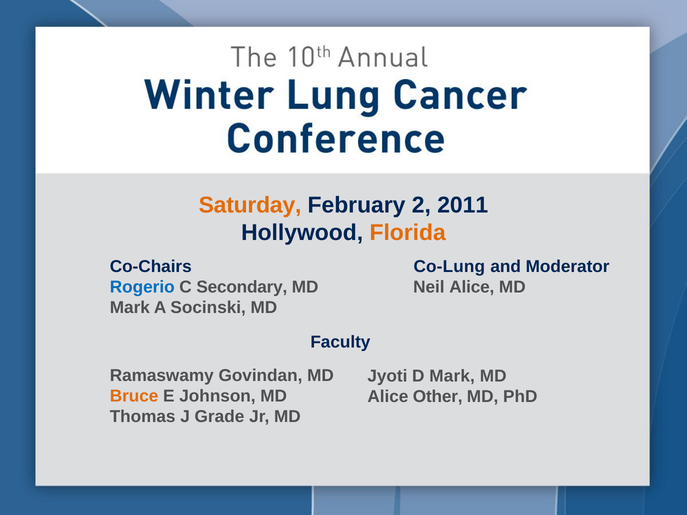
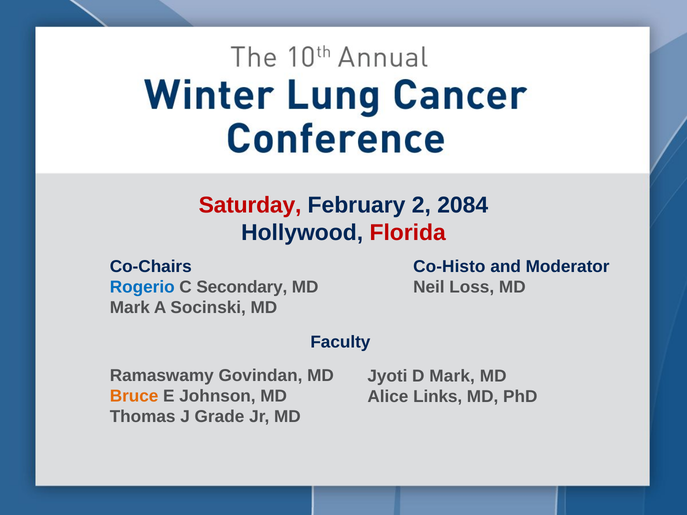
Saturday colour: orange -> red
2011: 2011 -> 2084
Florida colour: orange -> red
Co-Lung: Co-Lung -> Co-Histo
Neil Alice: Alice -> Loss
Other: Other -> Links
